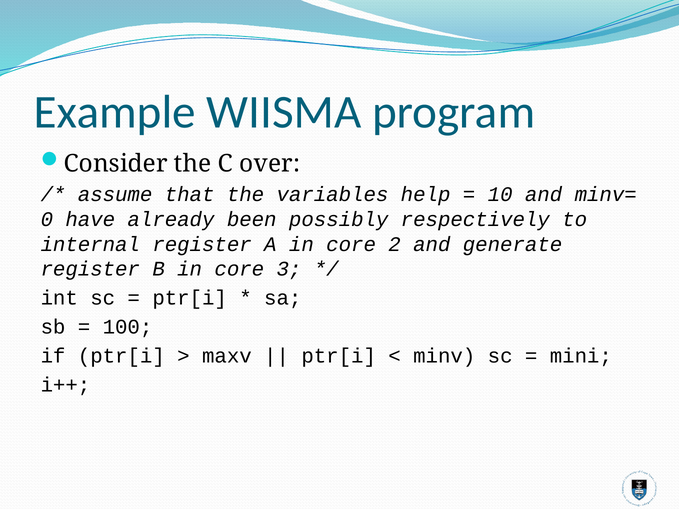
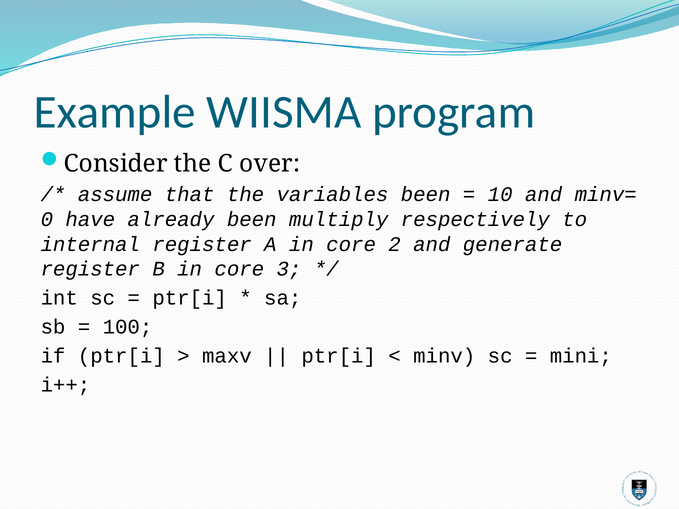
variables help: help -> been
possibly: possibly -> multiply
